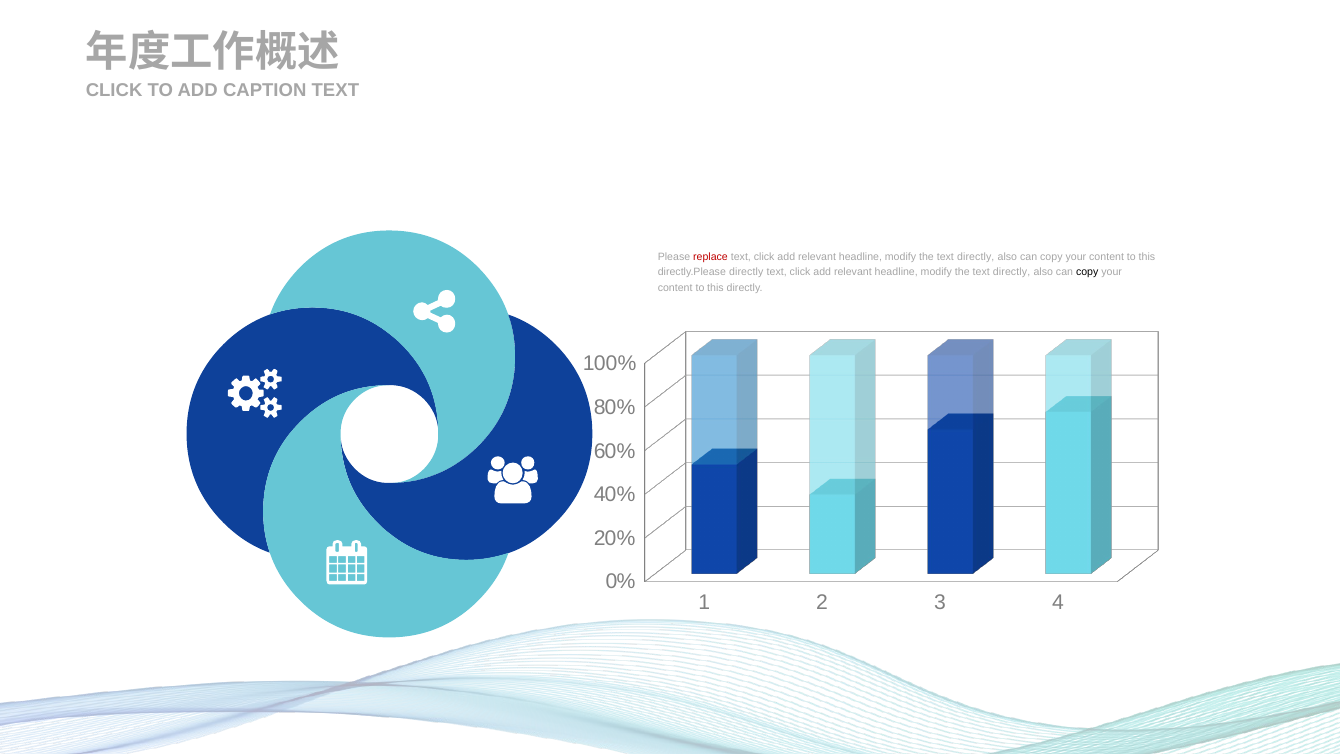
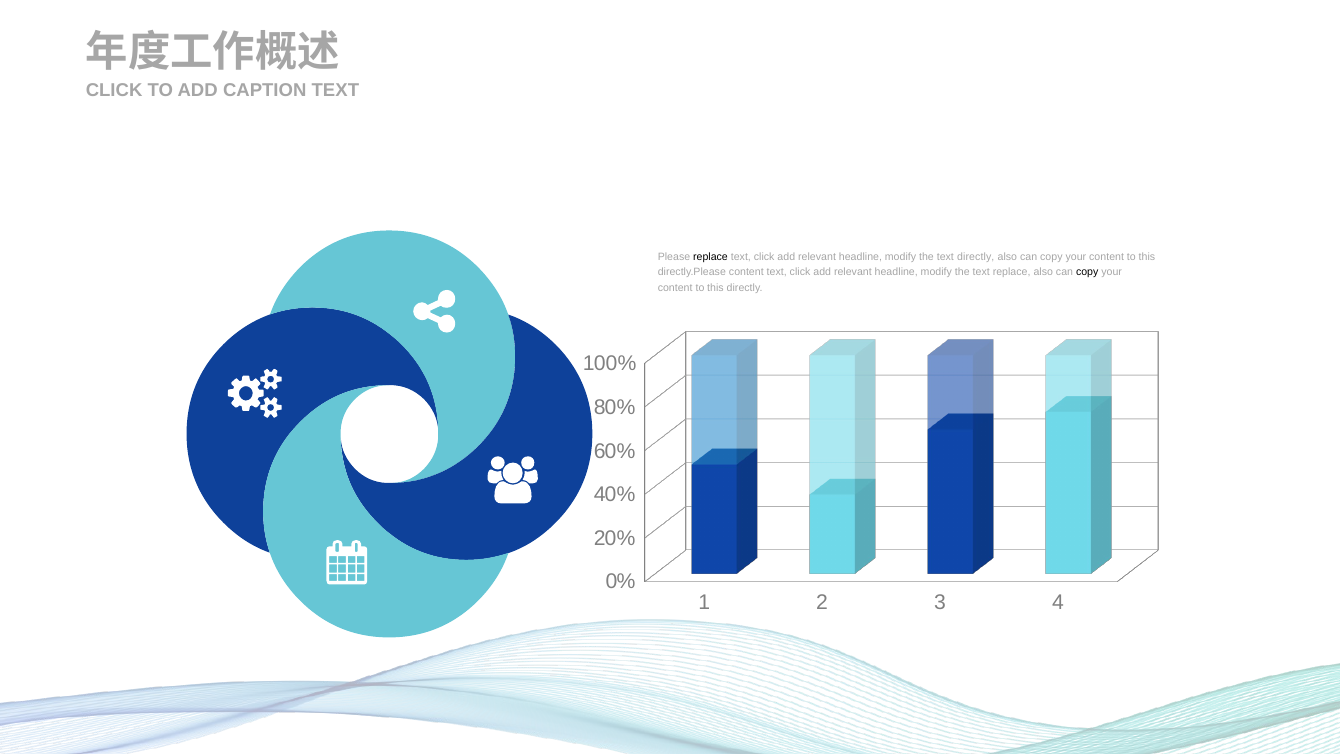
replace at (711, 257) colour: red -> black
directly.Please directly: directly -> content
directly at (1012, 272): directly -> replace
